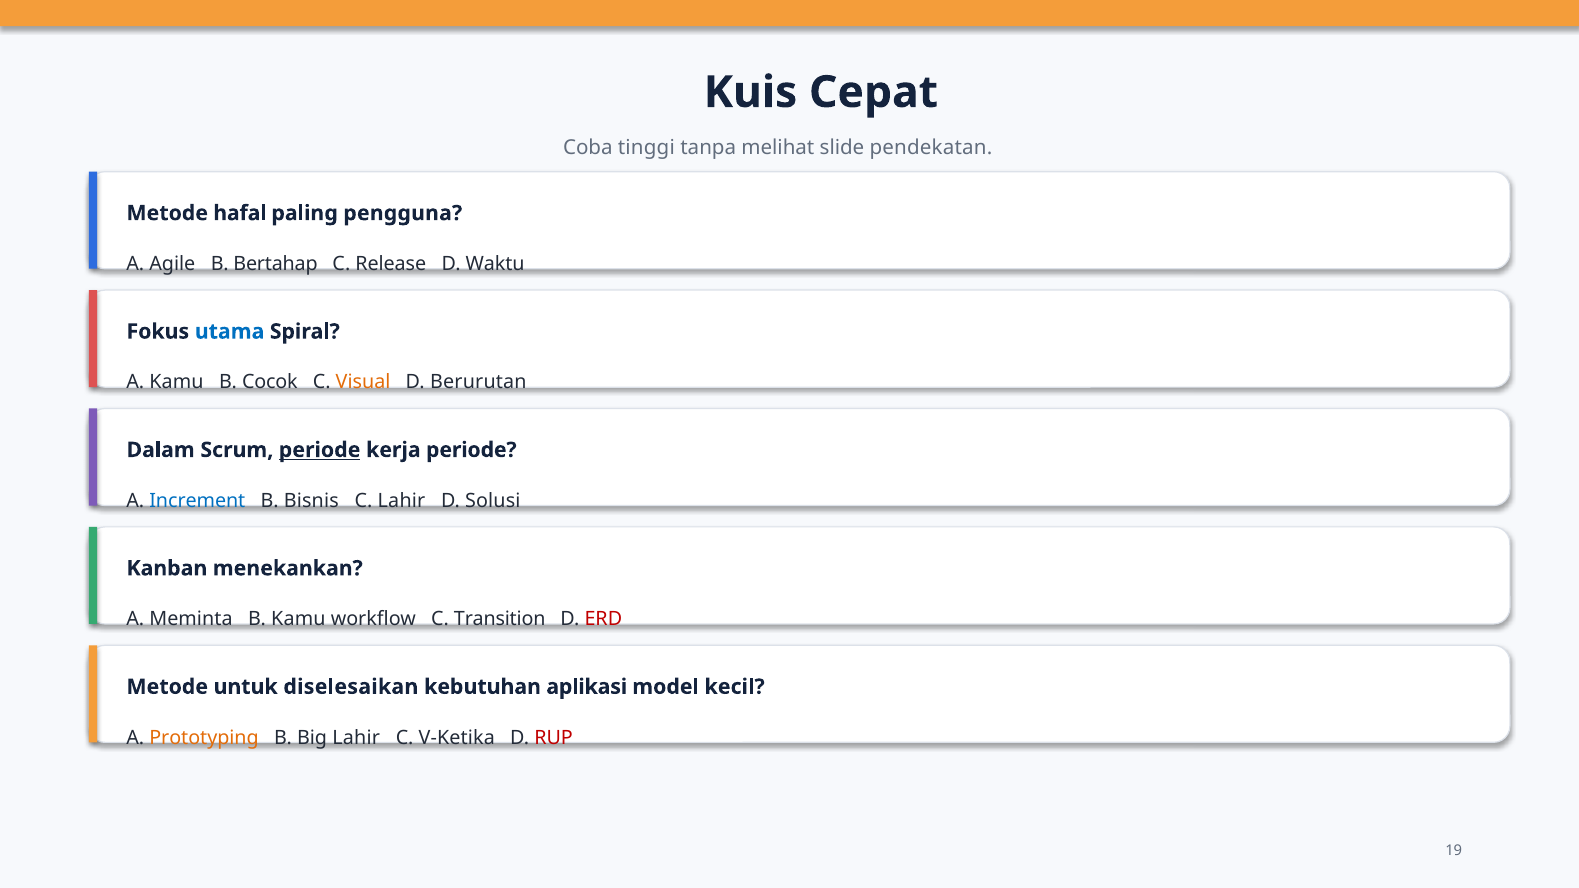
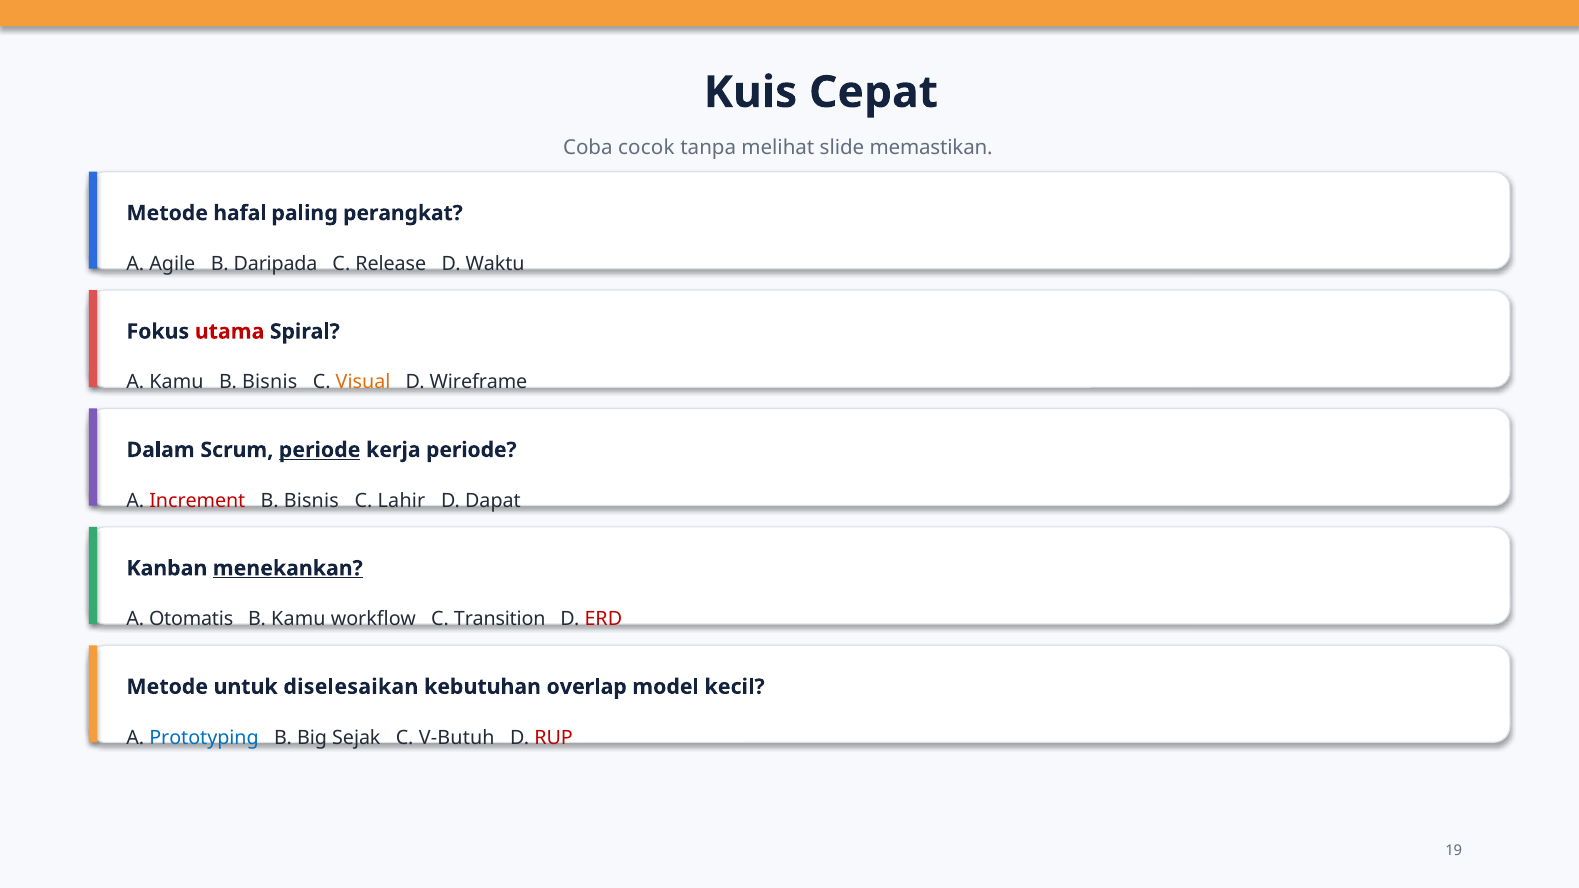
tinggi: tinggi -> cocok
pendekatan: pendekatan -> memastikan
pengguna: pengguna -> perangkat
Bertahap: Bertahap -> Daripada
utama colour: blue -> red
Cocok at (270, 383): Cocok -> Bisnis
Berurutan: Berurutan -> Wireframe
Increment colour: blue -> red
Solusi: Solusi -> Dapat
menekankan underline: none -> present
Meminta: Meminta -> Otomatis
aplikasi: aplikasi -> overlap
Prototyping colour: orange -> blue
Big Lahir: Lahir -> Sejak
V-Ketika: V-Ketika -> V-Butuh
